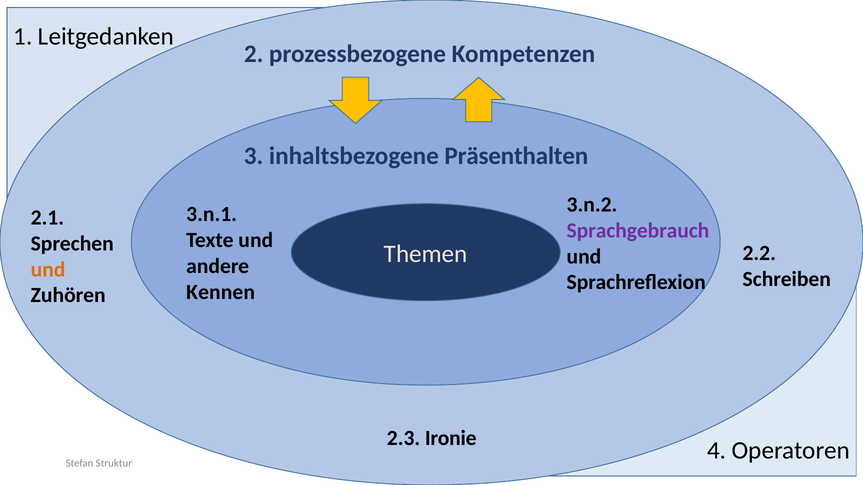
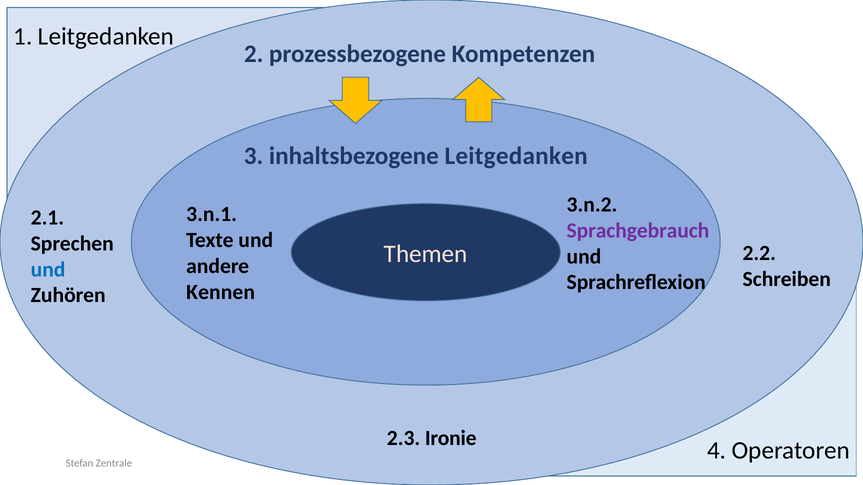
inhaltsbezogene Präsenthalten: Präsenthalten -> Leitgedanken
und at (48, 270) colour: orange -> blue
Struktur: Struktur -> Zentrale
